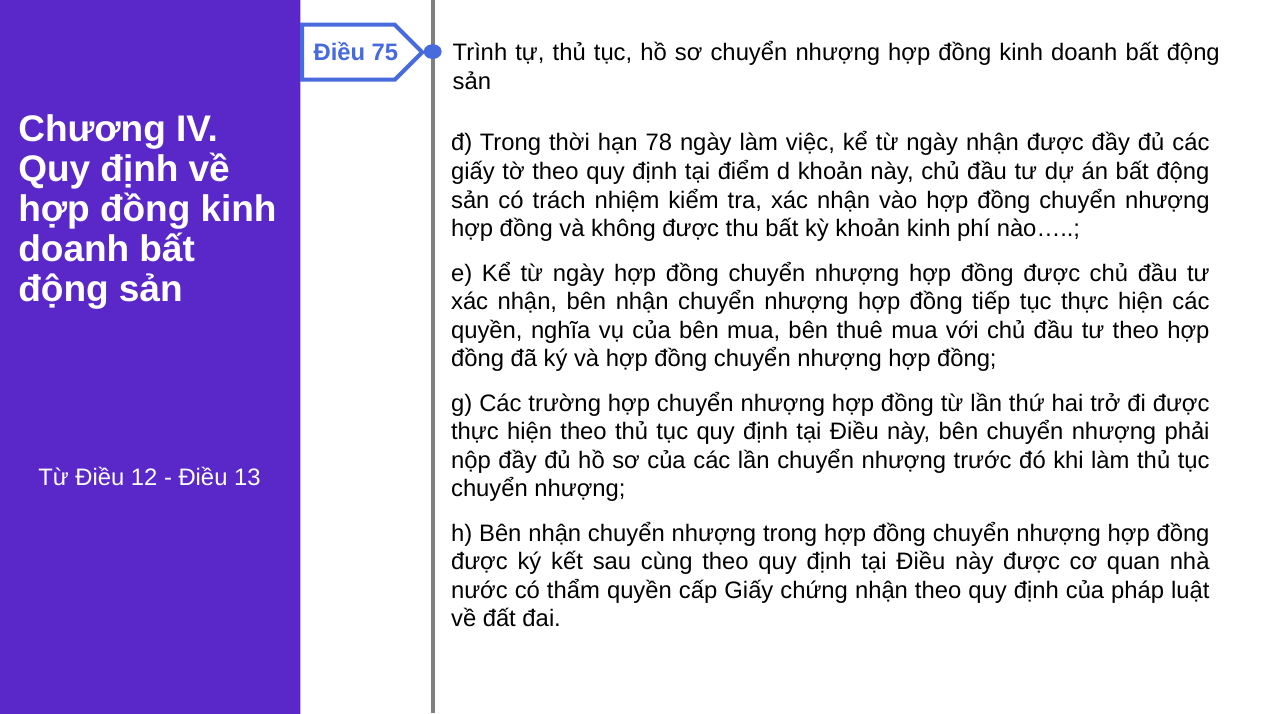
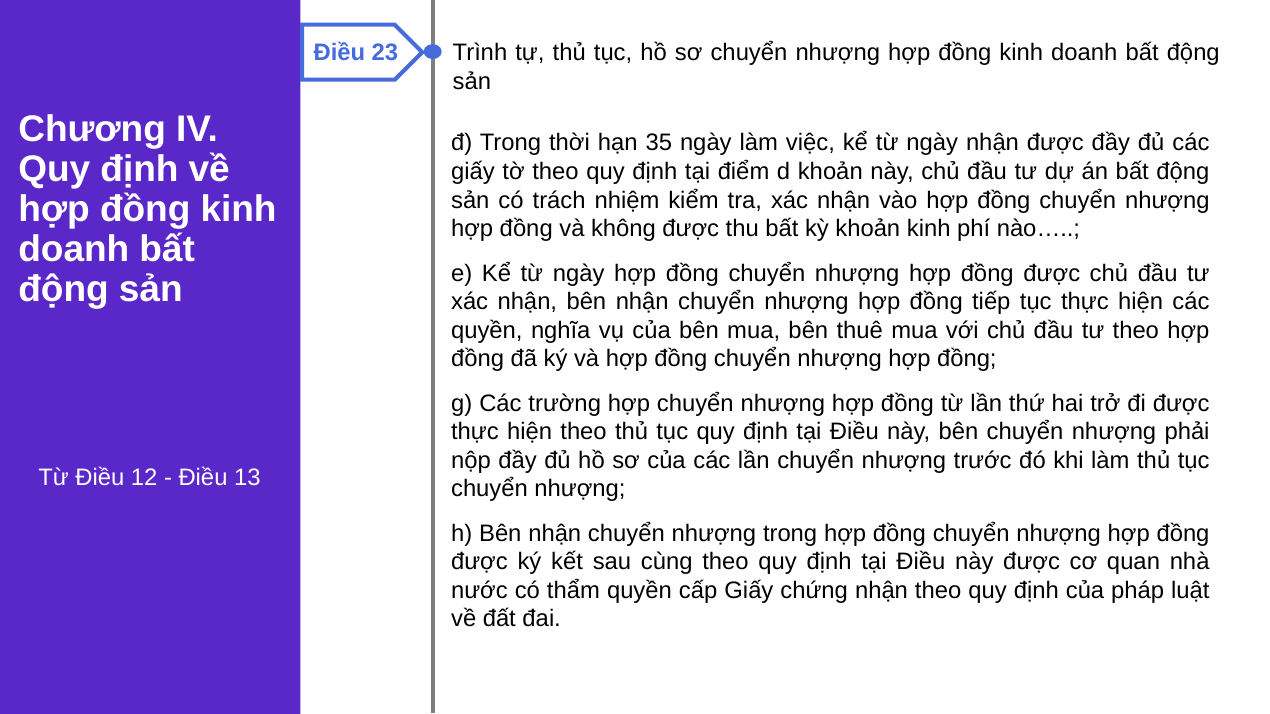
75: 75 -> 23
78: 78 -> 35
